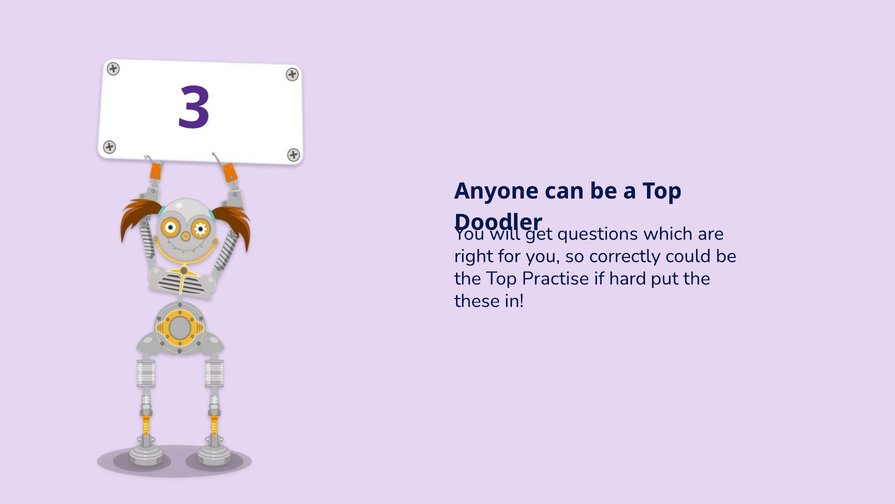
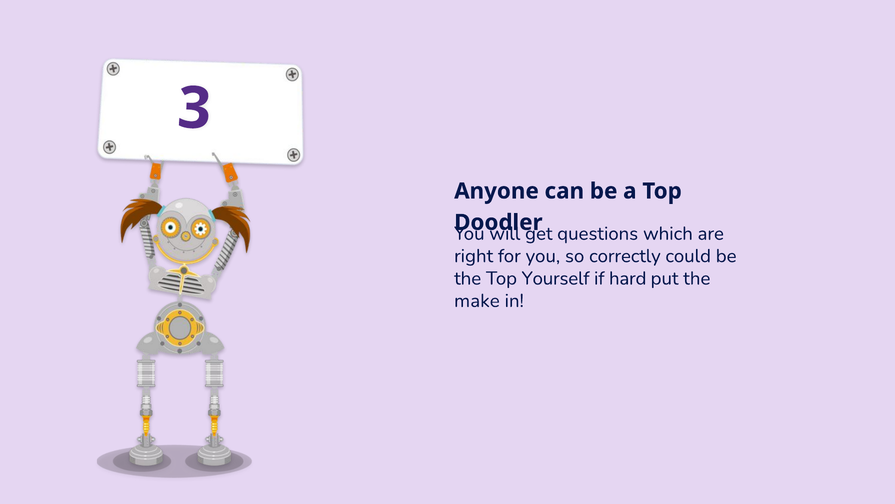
Practise: Practise -> Yourself
these: these -> make
